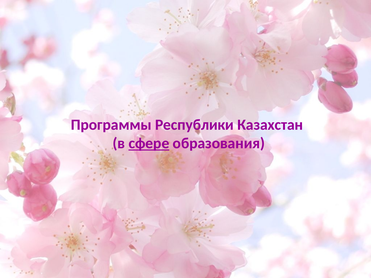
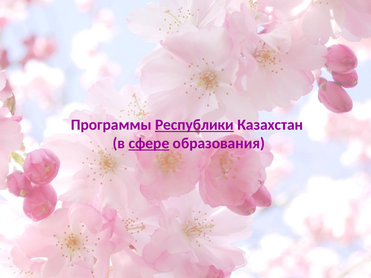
Республики underline: none -> present
